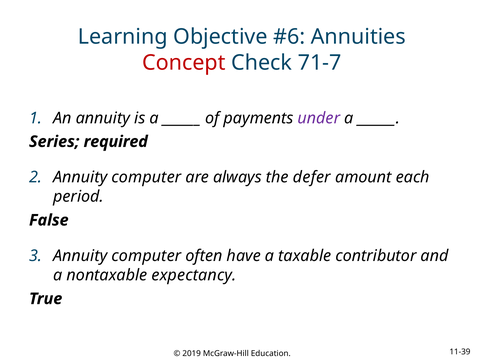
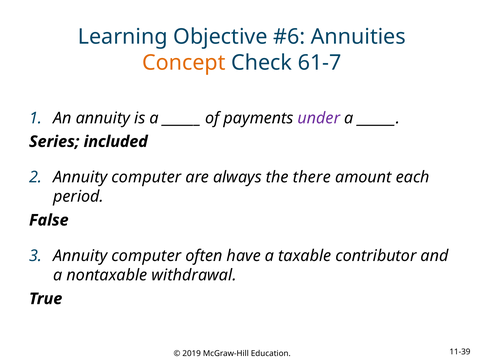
Concept colour: red -> orange
71-7: 71-7 -> 61-7
required: required -> included
defer: defer -> there
expectancy: expectancy -> withdrawal
